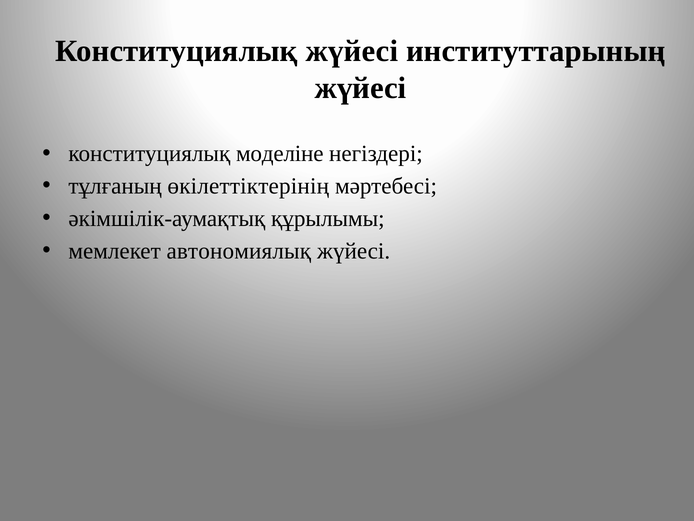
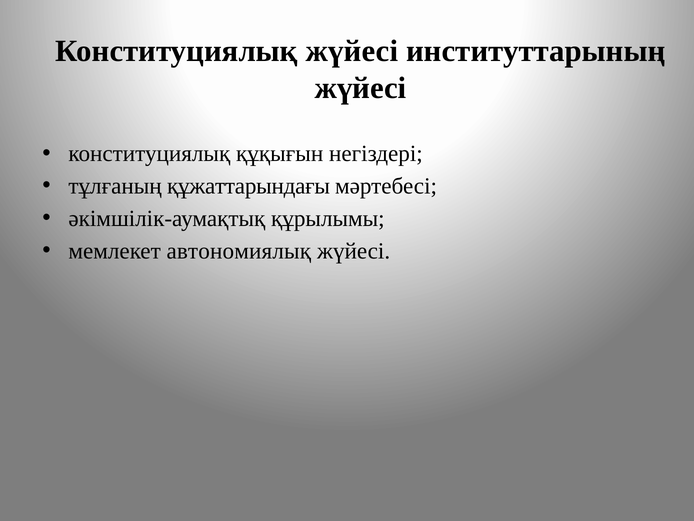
моделіне: моделіне -> құқығын
өкілеттіктерінің: өкілеттіктерінің -> құжаттарындағы
